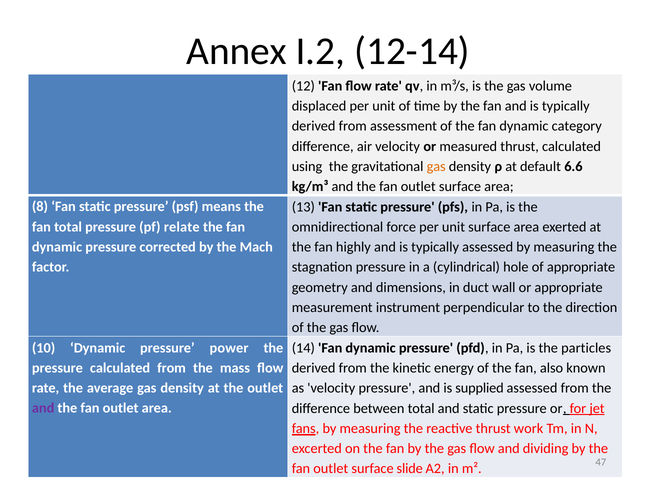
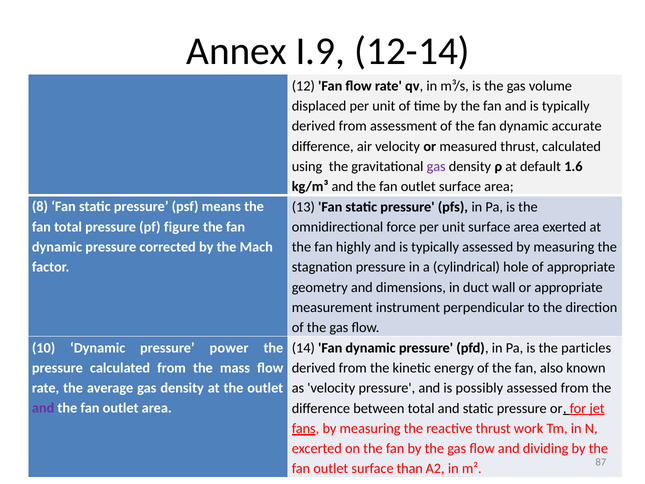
I.2: I.2 -> I.9
category: category -> accurate
gas at (436, 166) colour: orange -> purple
6.6: 6.6 -> 1.6
relate: relate -> figure
supplied: supplied -> possibly
slide: slide -> than
47: 47 -> 87
